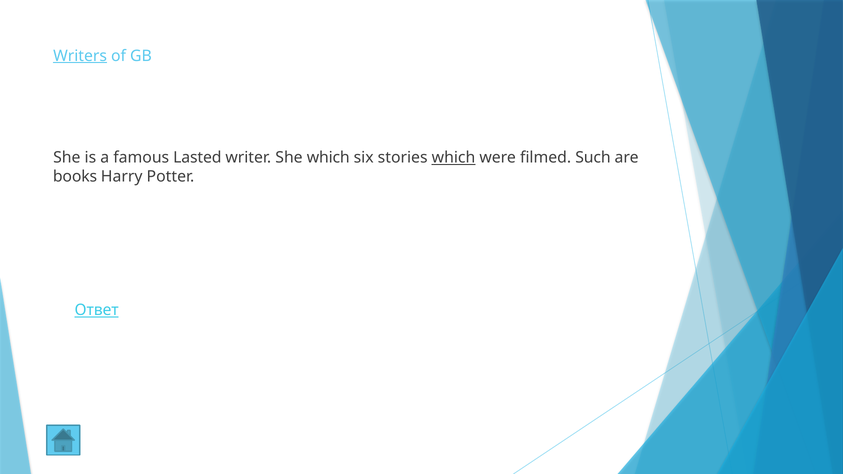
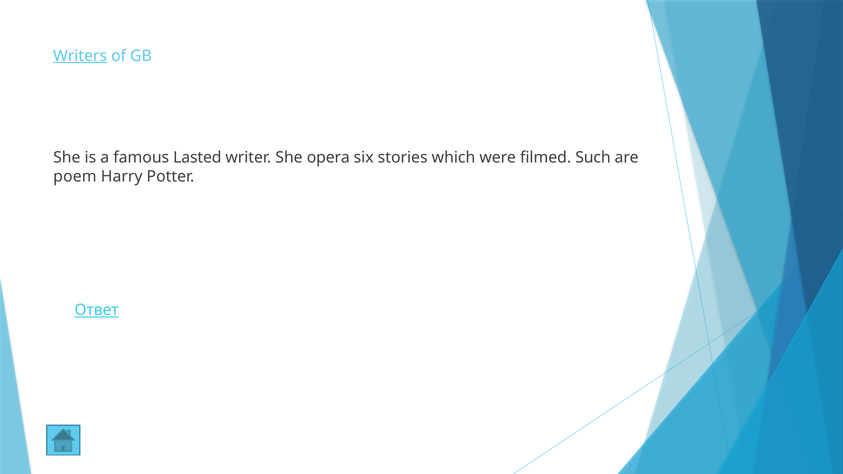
She which: which -> opera
which at (454, 158) underline: present -> none
books: books -> poem
